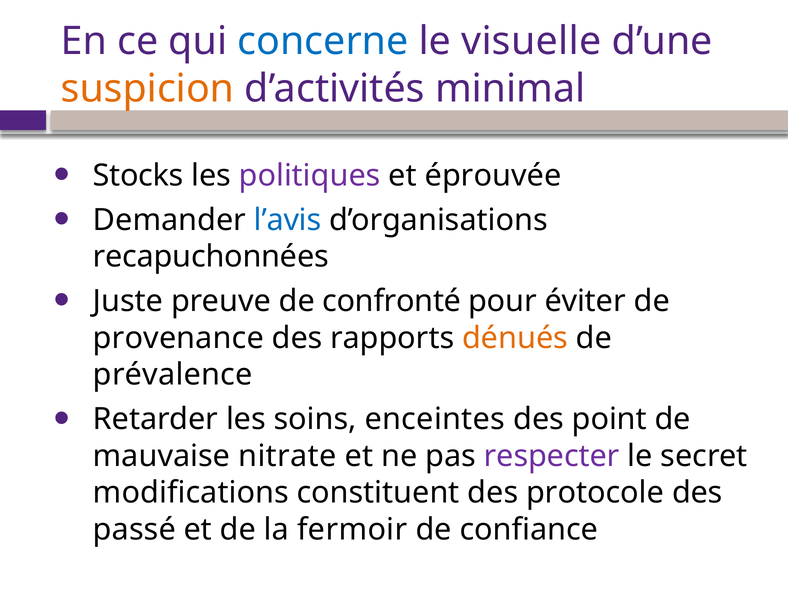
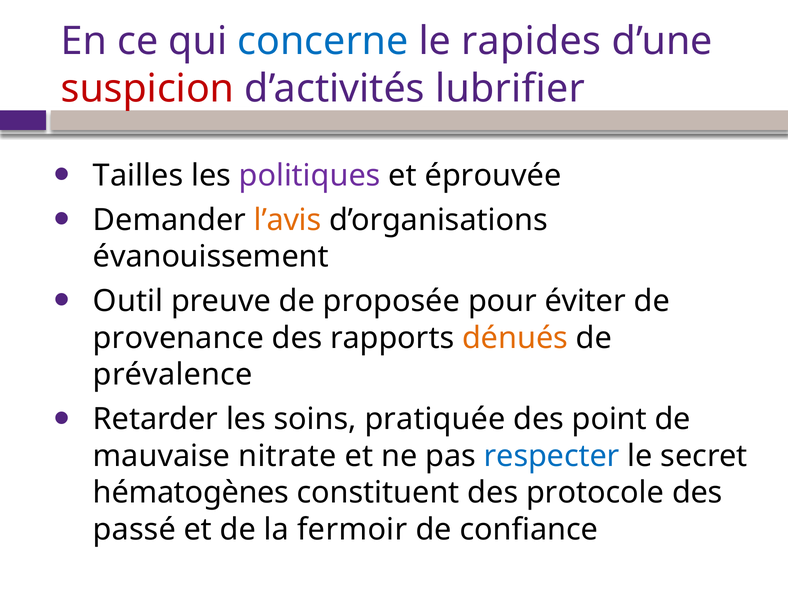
visuelle: visuelle -> rapides
suspicion colour: orange -> red
minimal: minimal -> lubrifier
Stocks: Stocks -> Tailles
l’avis colour: blue -> orange
recapuchonnées: recapuchonnées -> évanouissement
Juste: Juste -> Outil
confronté: confronté -> proposée
enceintes: enceintes -> pratiquée
respecter colour: purple -> blue
modifications: modifications -> hématogènes
